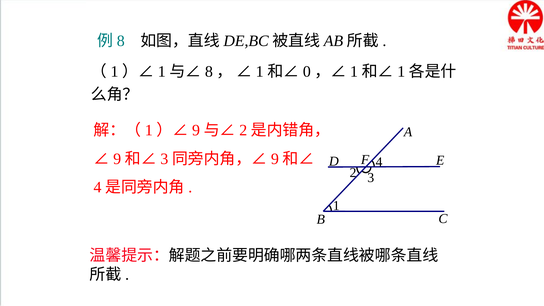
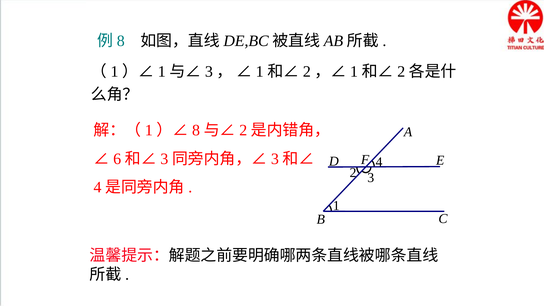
8 at (209, 72): 8 -> 3
0 at (307, 72): 0 -> 2
1 at (401, 72): 1 -> 2
9 at (196, 130): 9 -> 8
9 at (117, 159): 9 -> 6
9 at (275, 159): 9 -> 3
